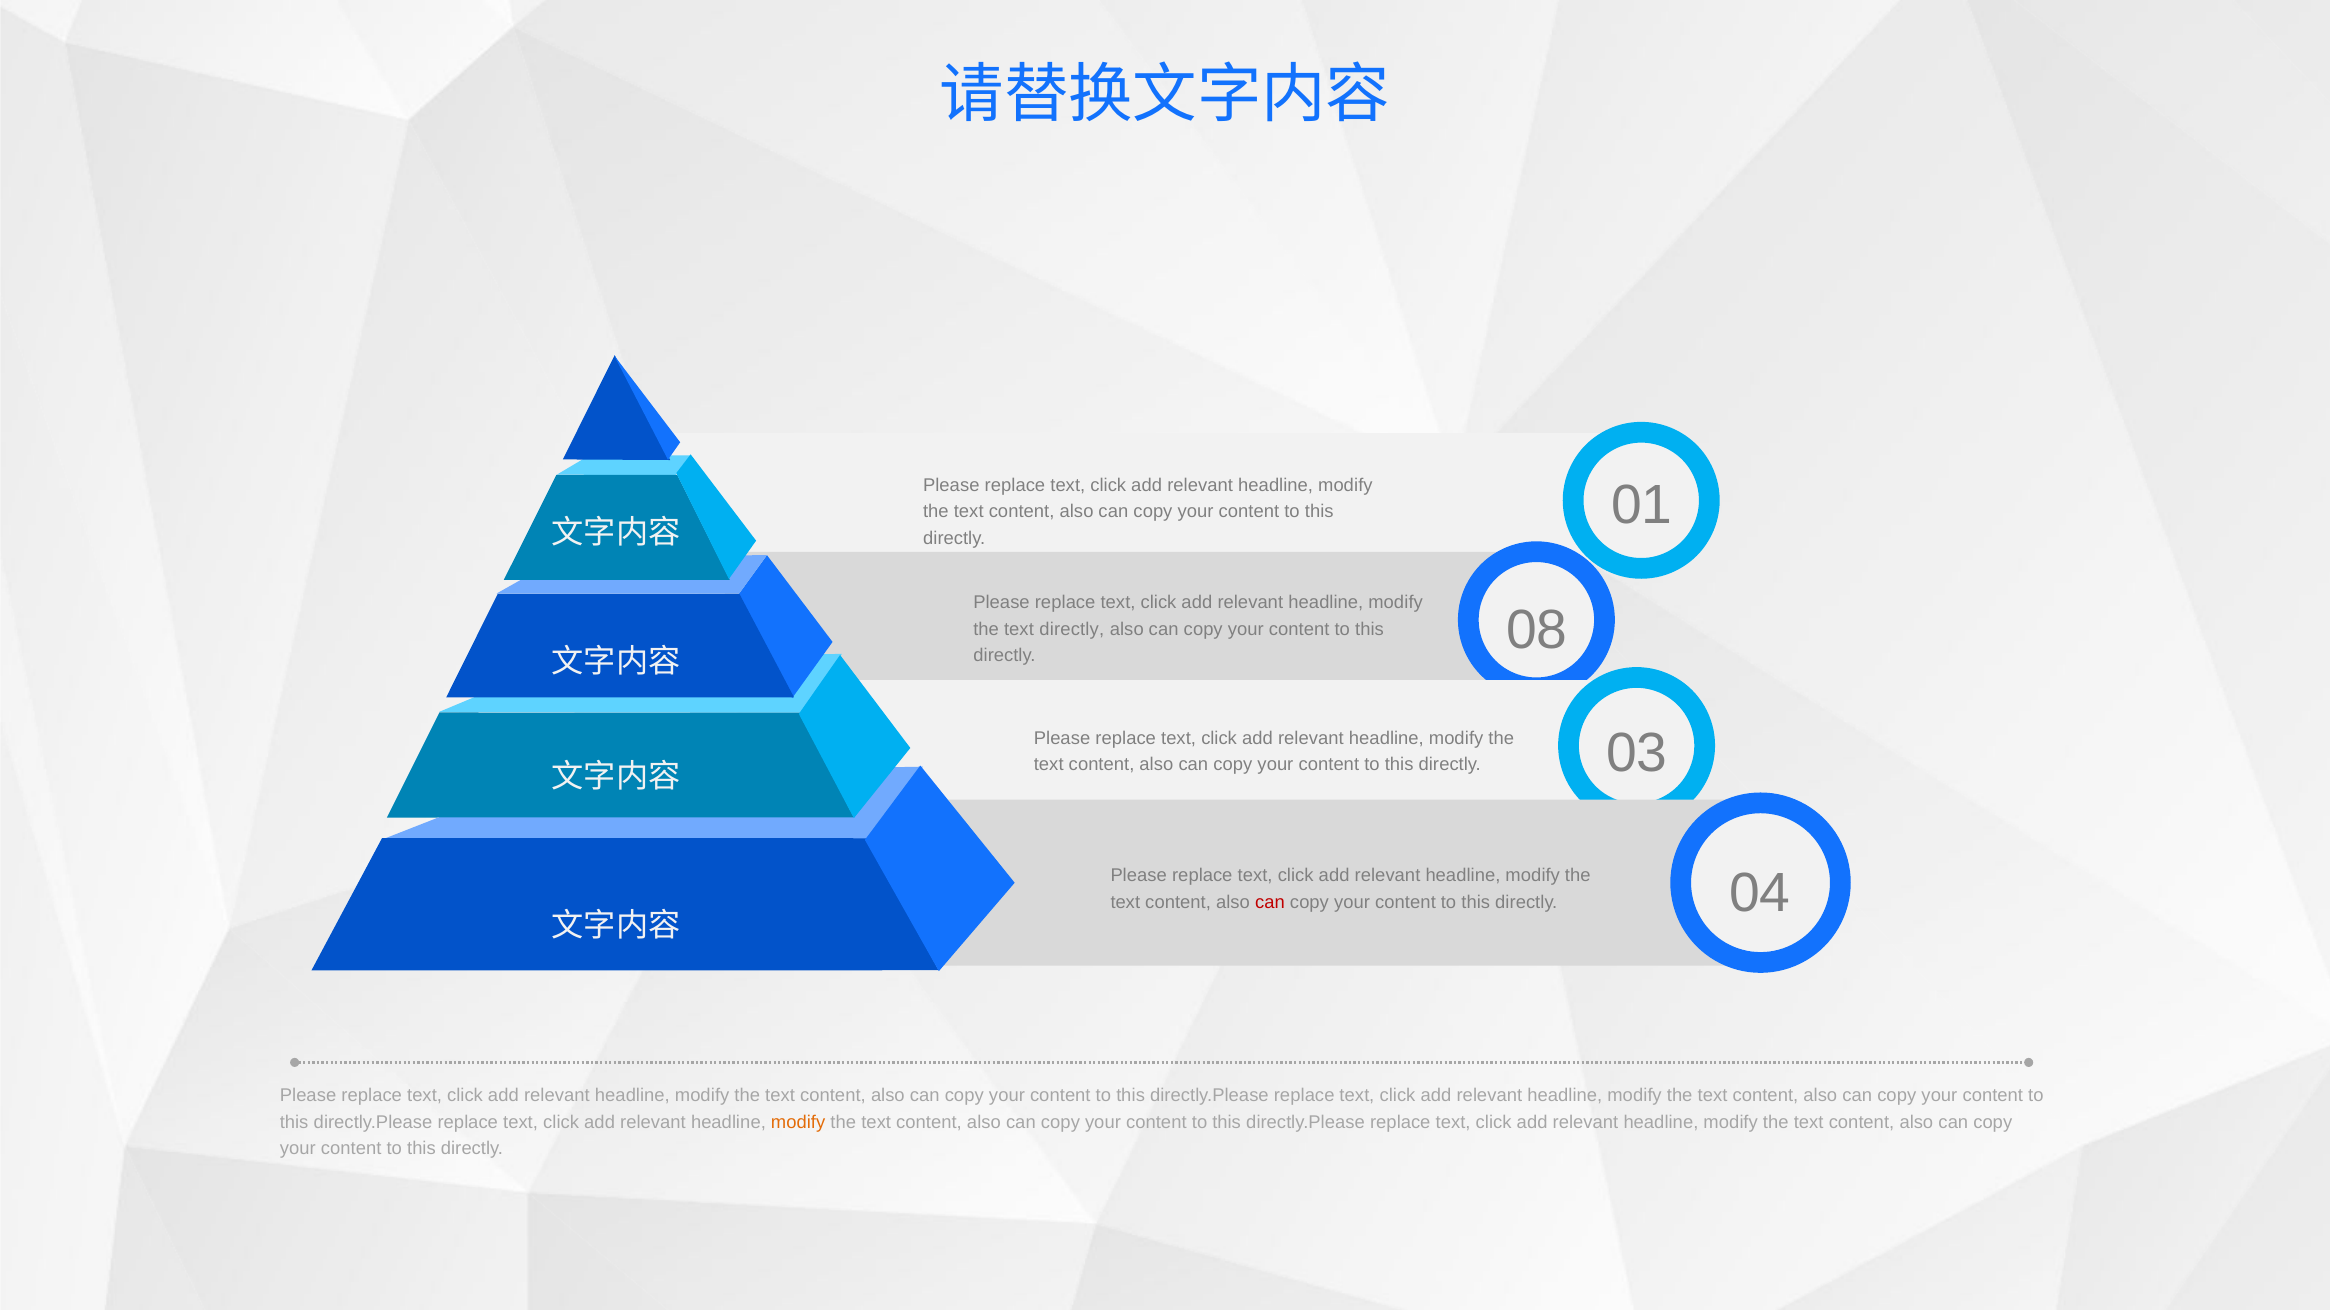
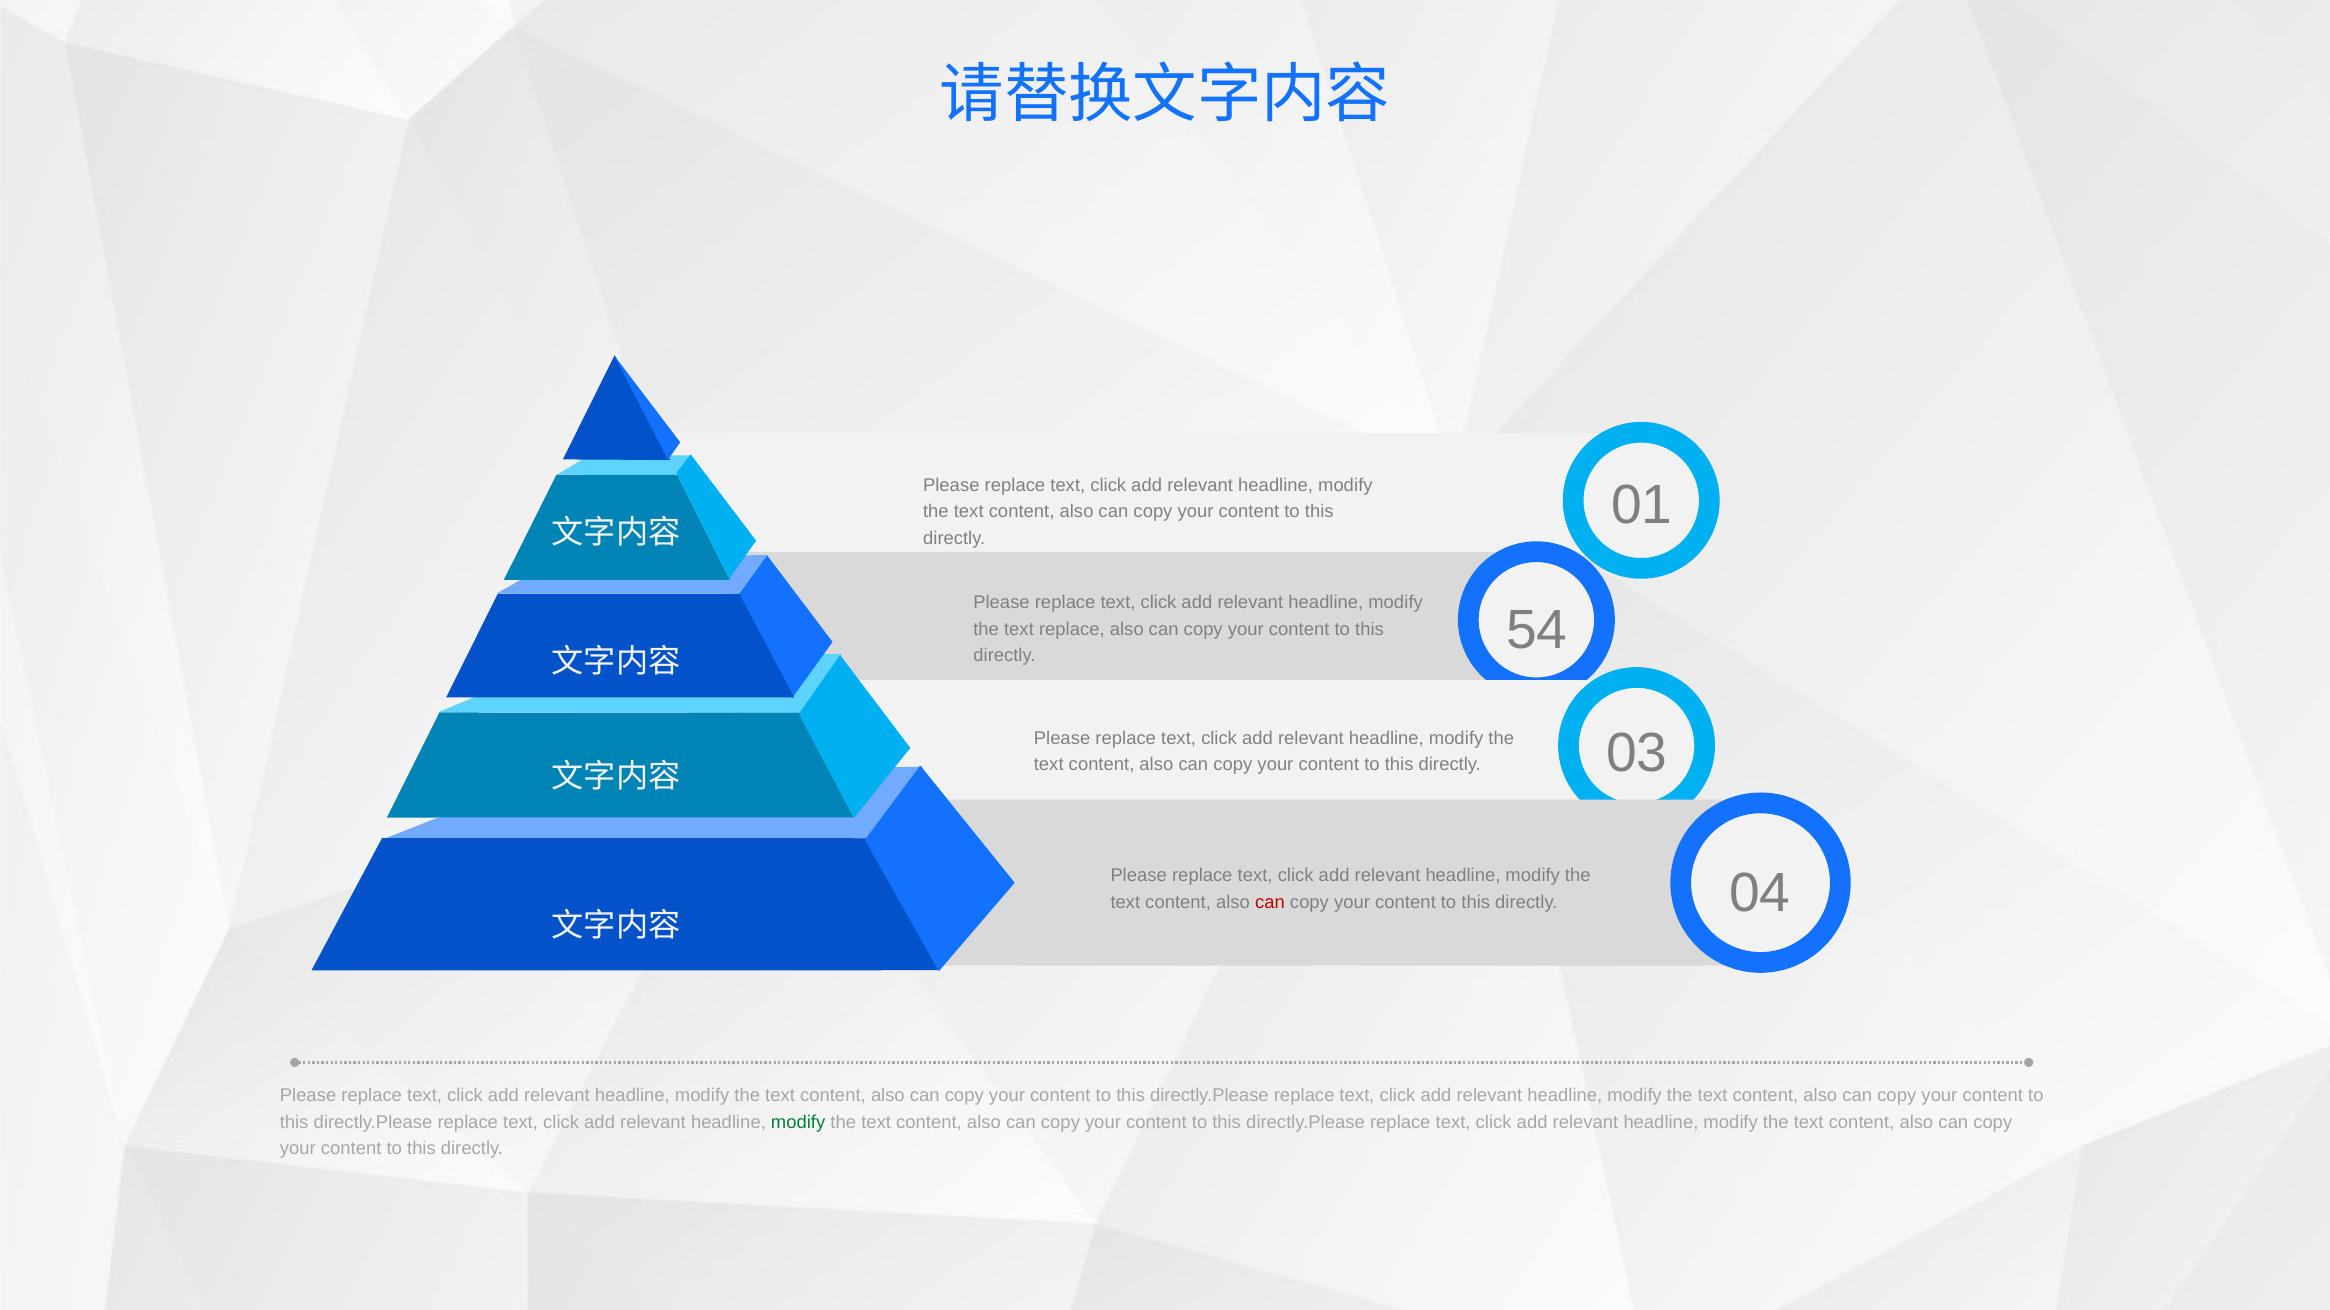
text directly: directly -> replace
08: 08 -> 54
modify at (798, 1122) colour: orange -> green
